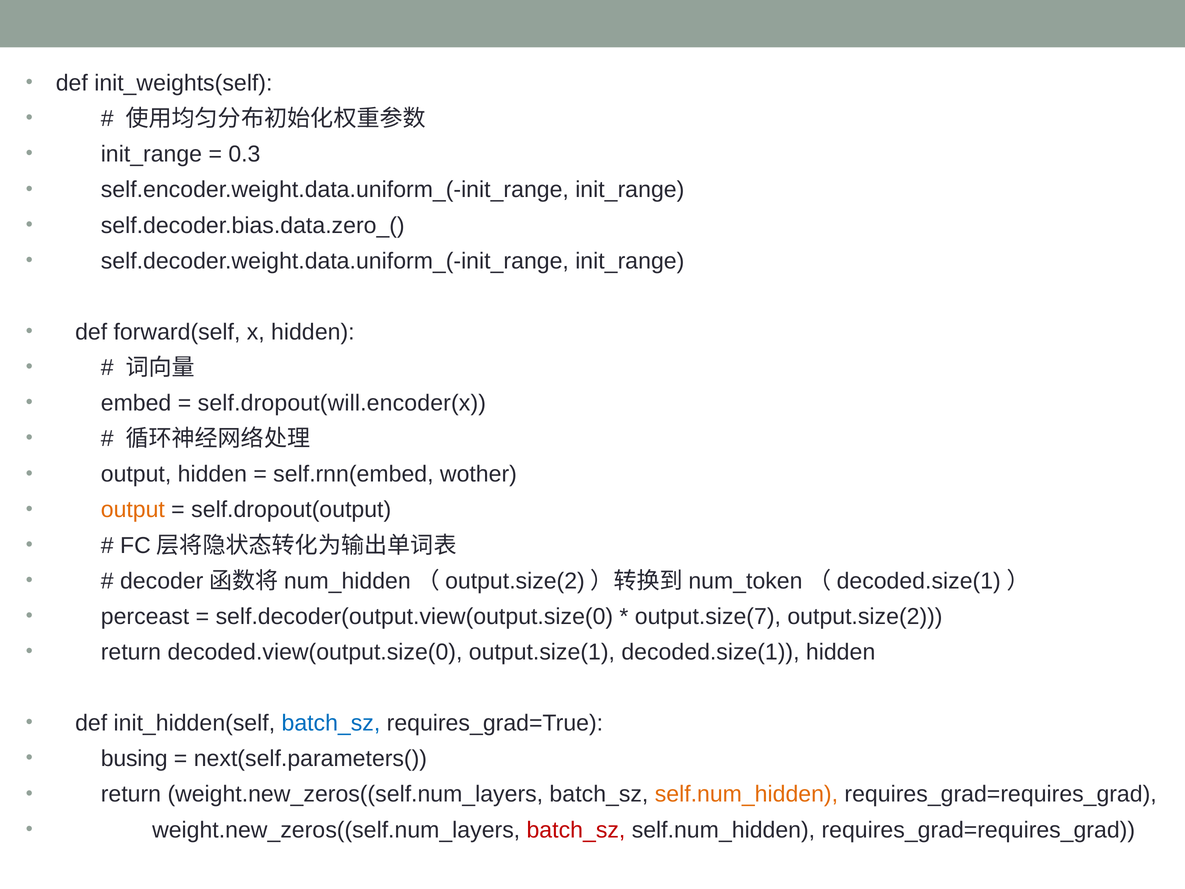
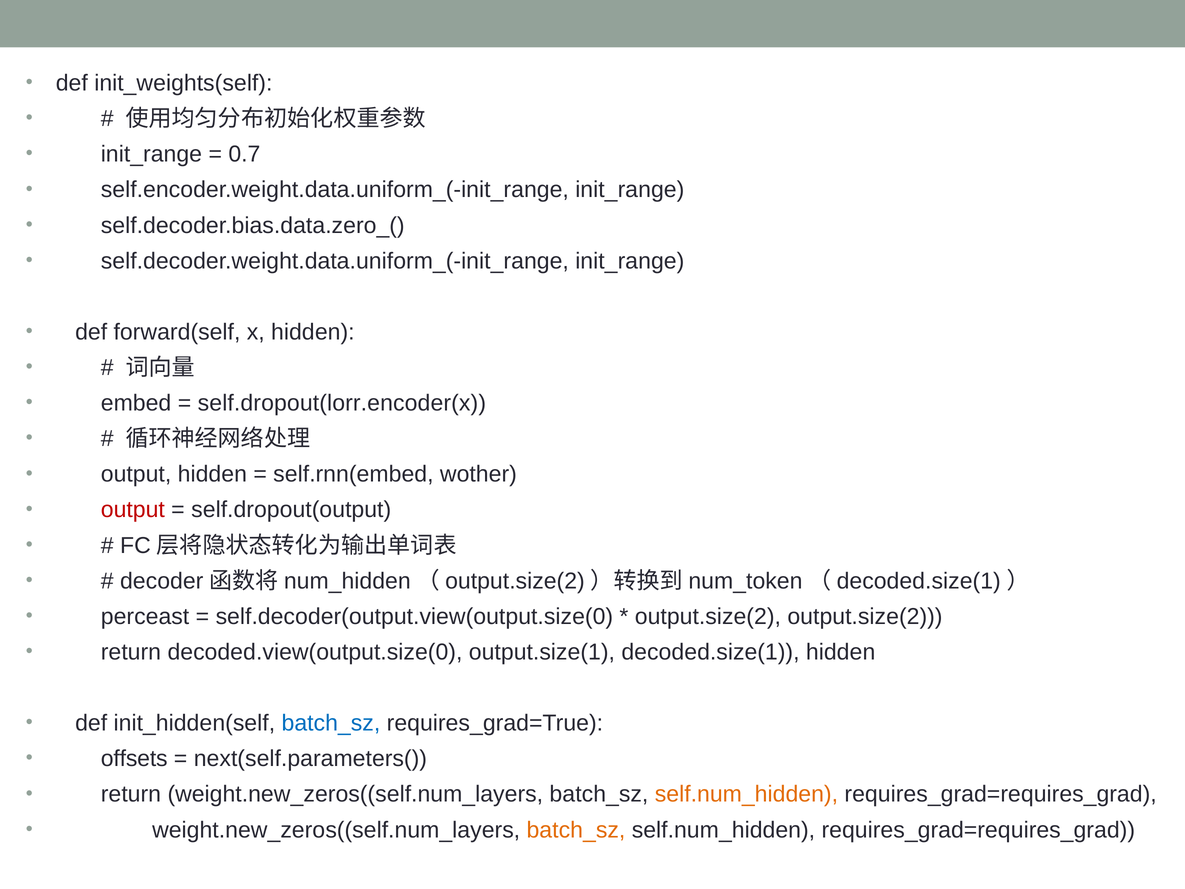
0.3: 0.3 -> 0.7
self.dropout(will.encoder(x: self.dropout(will.encoder(x -> self.dropout(lorr.encoder(x
output at (133, 510) colour: orange -> red
output.size(7 at (708, 616): output.size(7 -> output.size(2
busing: busing -> offsets
batch_sz at (576, 830) colour: red -> orange
